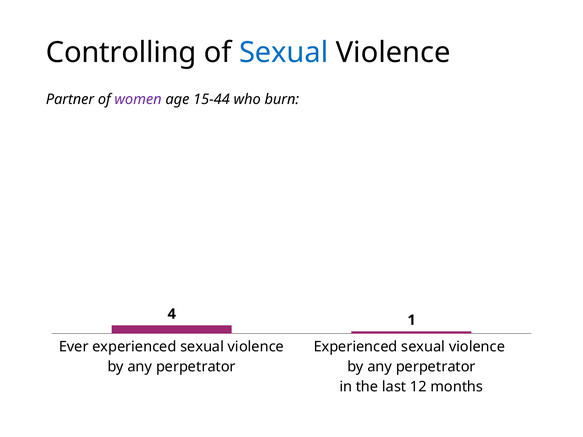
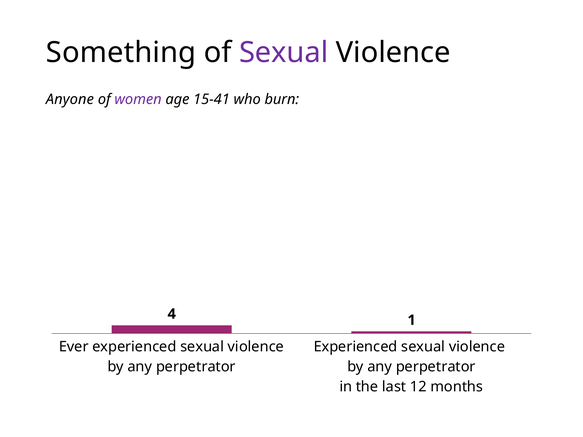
Controlling: Controlling -> Something
Sexual at (284, 53) colour: blue -> purple
Partner: Partner -> Anyone
15-44: 15-44 -> 15-41
